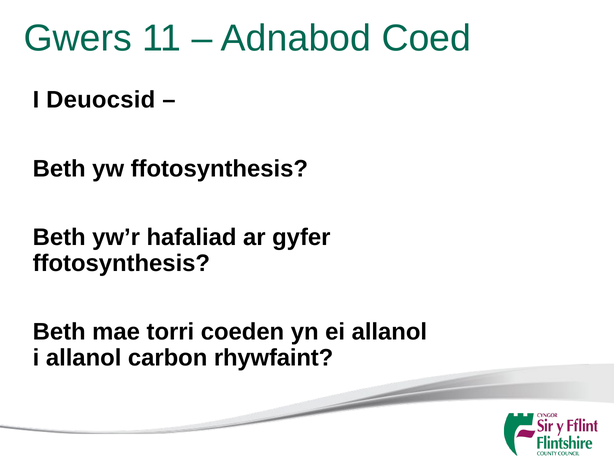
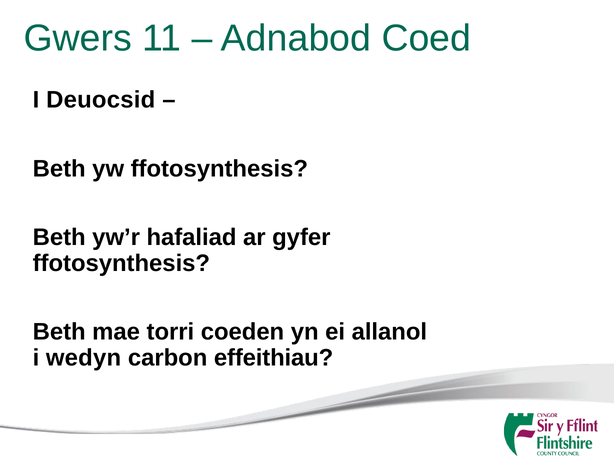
i allanol: allanol -> wedyn
rhywfaint: rhywfaint -> effeithiau
